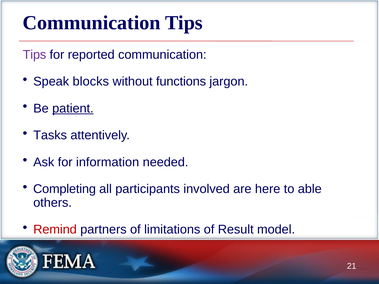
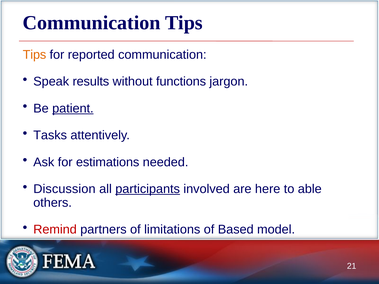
Tips at (34, 55) colour: purple -> orange
blocks: blocks -> results
information: information -> estimations
Completing: Completing -> Discussion
participants underline: none -> present
Result: Result -> Based
